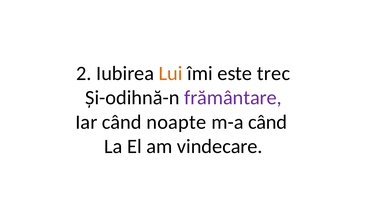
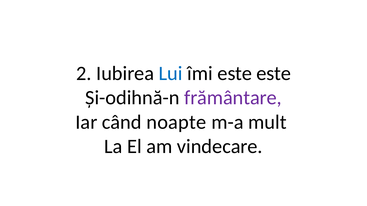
Lui colour: orange -> blue
este trec: trec -> este
m-a când: când -> mult
